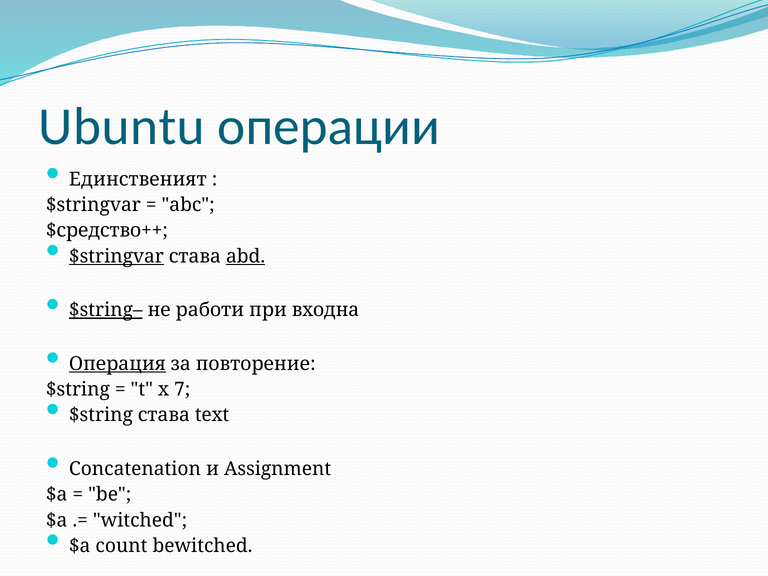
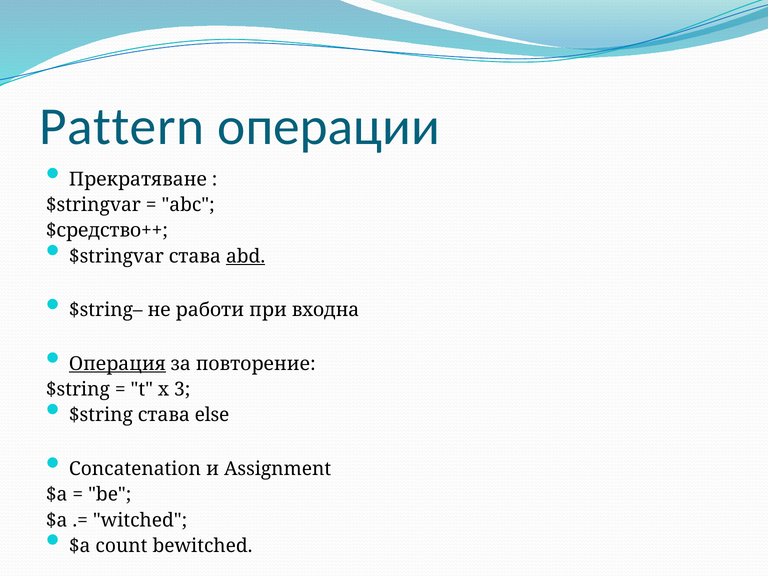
Ubuntu: Ubuntu -> Pattern
Единственият: Единственият -> Прекратяване
$stringvar at (116, 256) underline: present -> none
$string– underline: present -> none
7: 7 -> 3
text: text -> else
